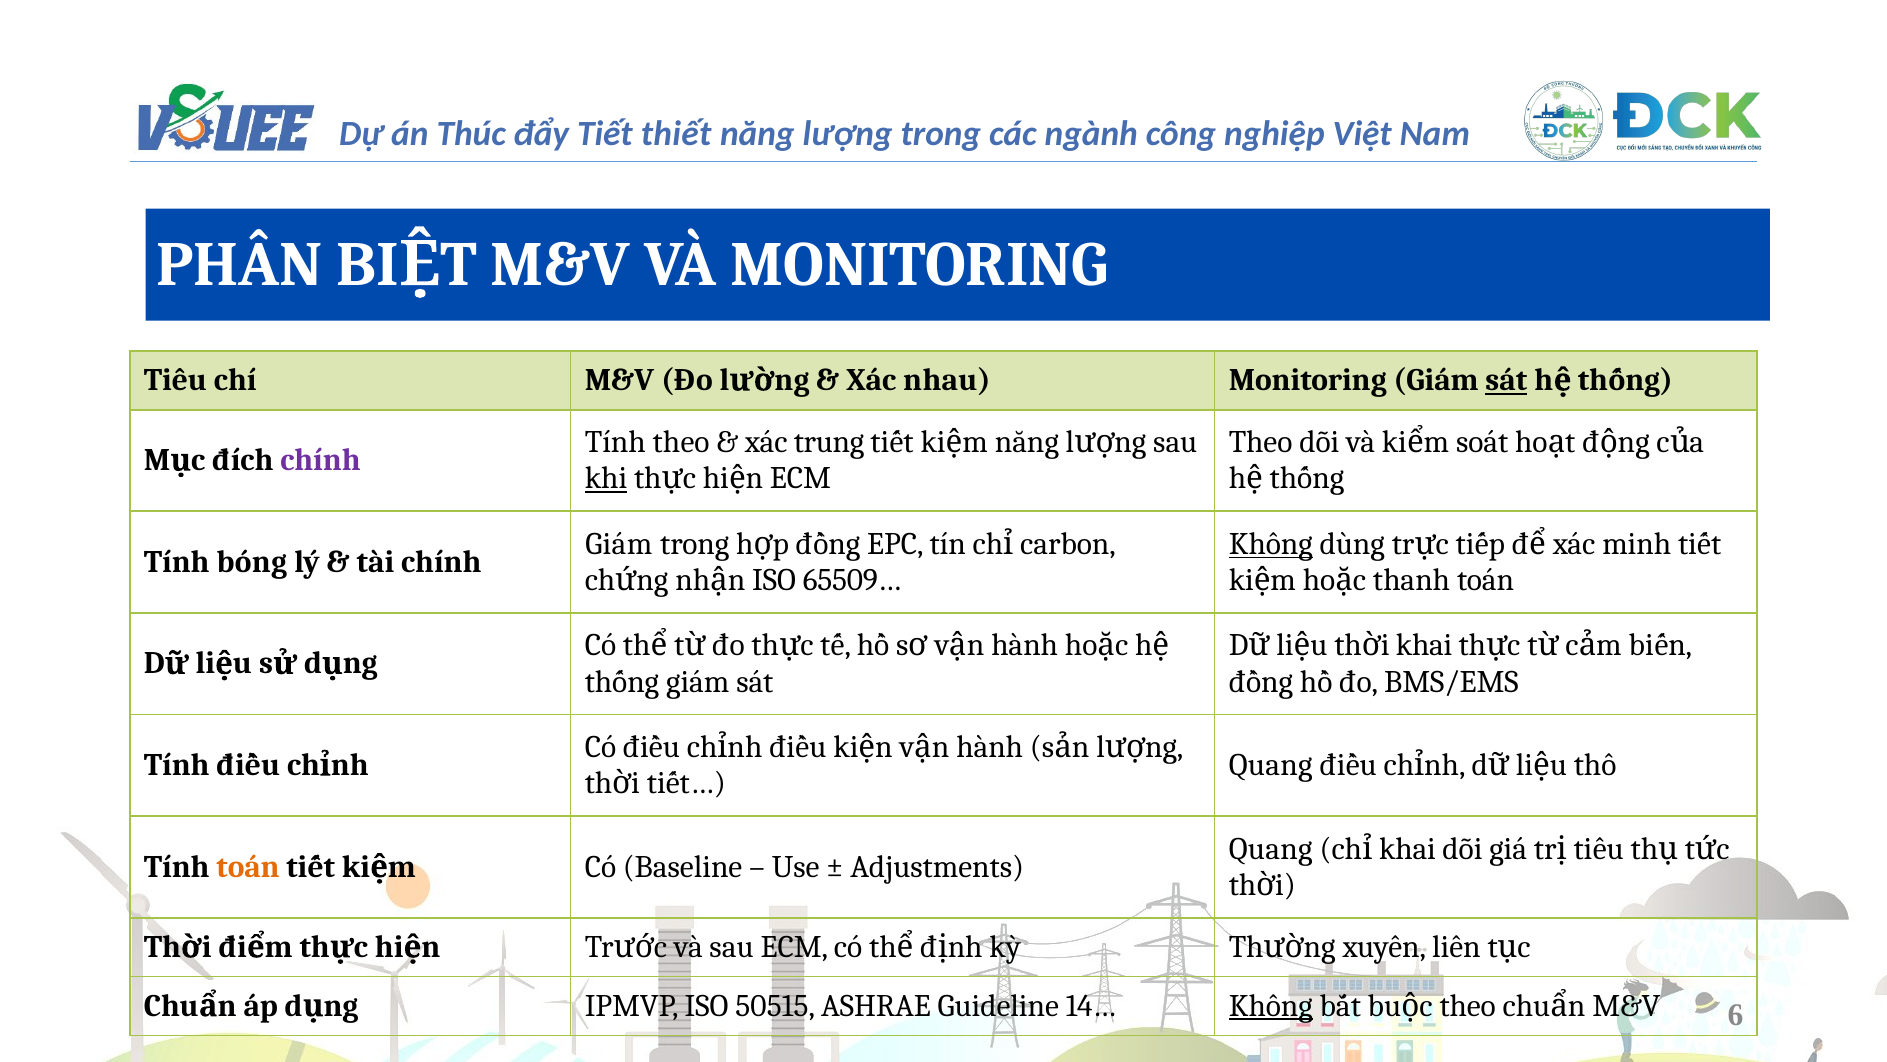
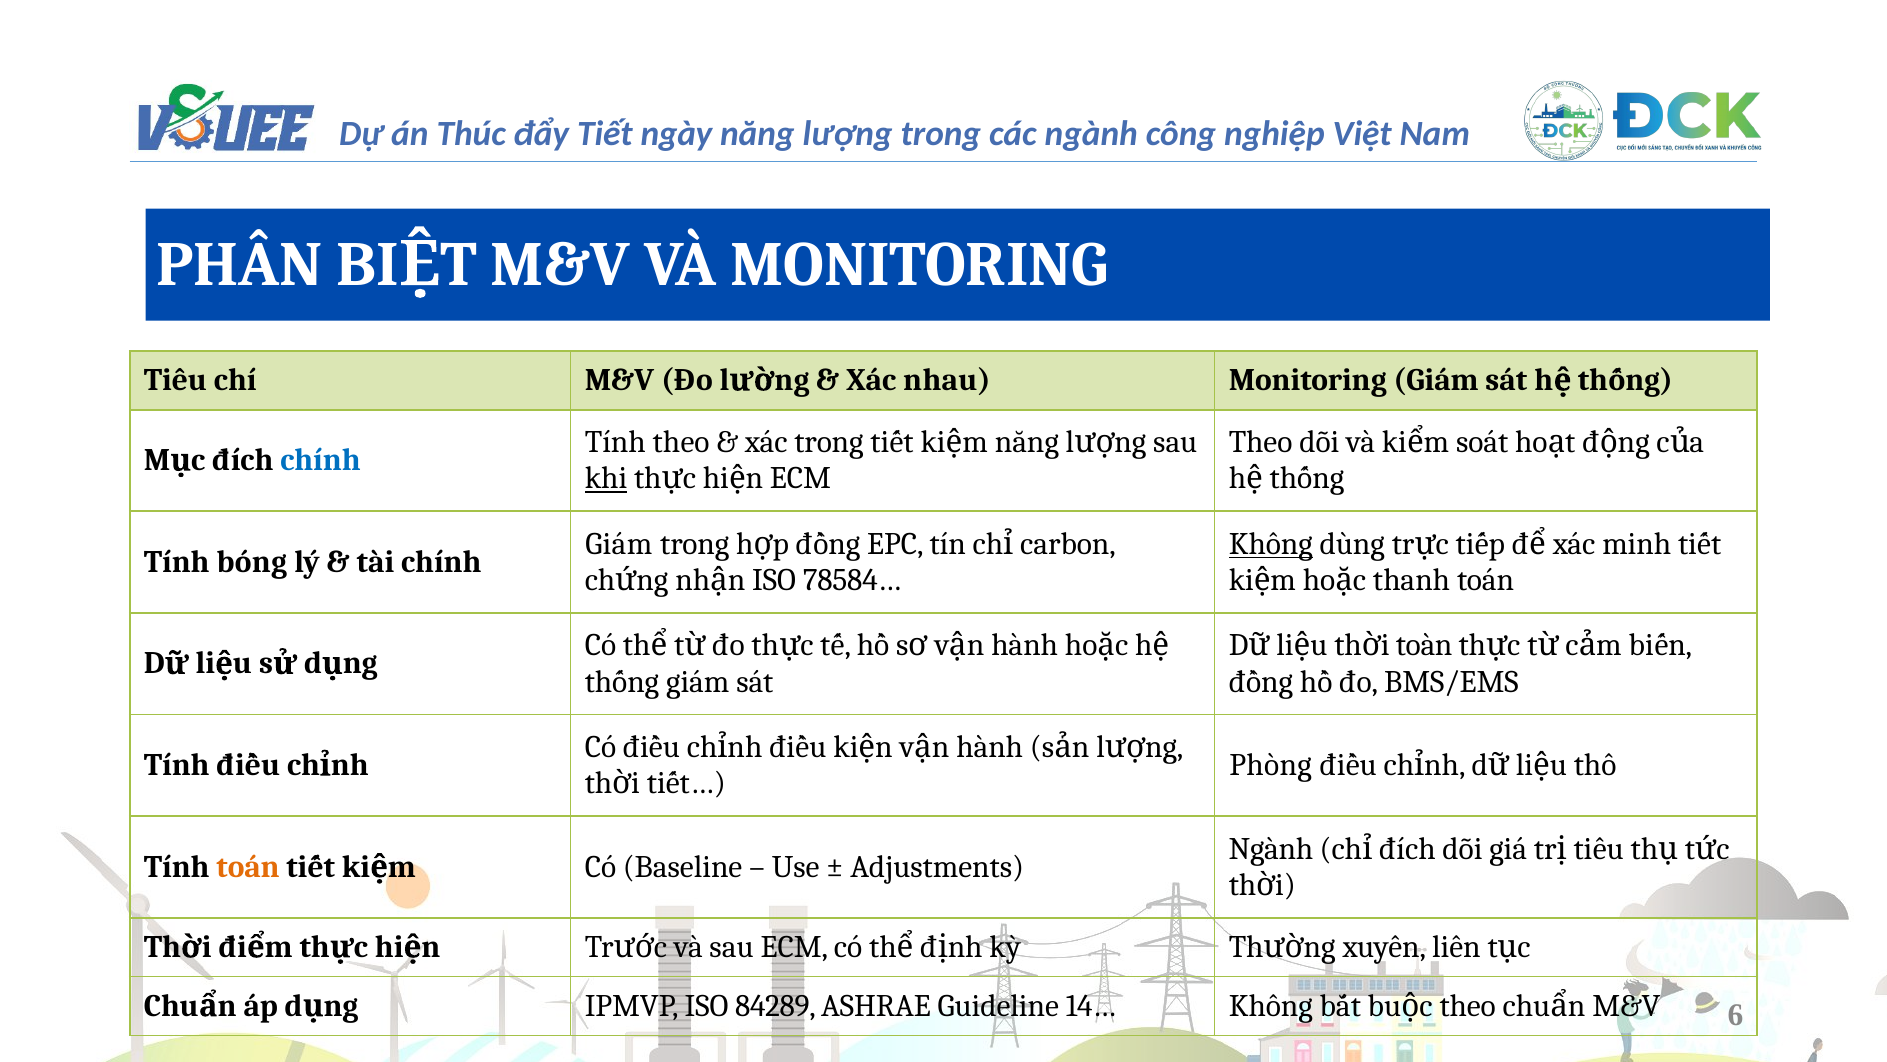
thiết: thiết -> ngày
sát at (1506, 380) underline: present -> none
xác trung: trung -> trong
chính at (320, 460) colour: purple -> blue
65509…: 65509… -> 78584…
khai at (1424, 645): khai -> toàn
Quang at (1271, 765): Quang -> Phòng
Quang at (1271, 848): Quang -> Ngành
khai at (1407, 848): khai -> đích
50515: 50515 -> 84289
Không at (1271, 1005) underline: present -> none
